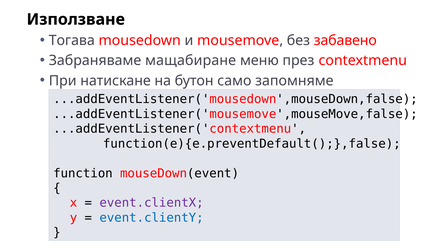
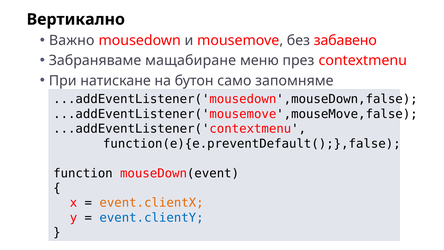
Използване: Използване -> Вертикално
Тогава: Тогава -> Важно
event.clientX colour: purple -> orange
